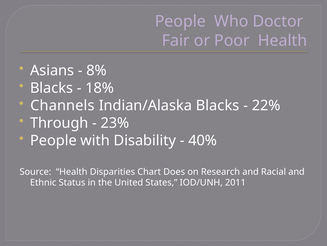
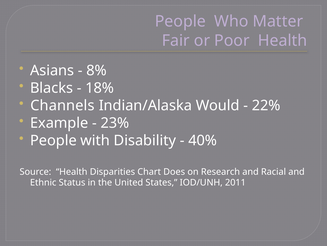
Doctor: Doctor -> Matter
Indian/Alaska Blacks: Blacks -> Would
Through: Through -> Example
